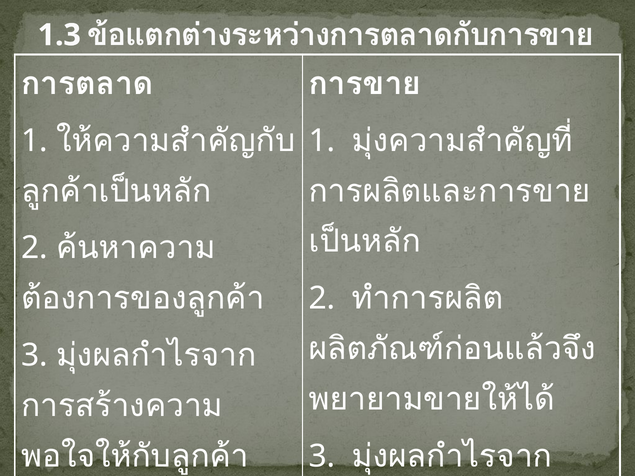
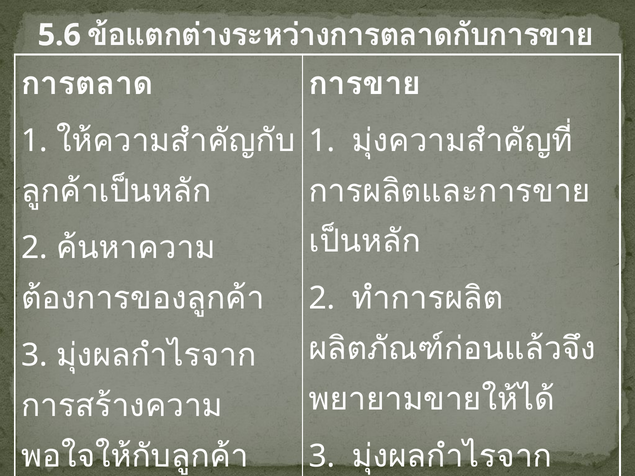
1.3: 1.3 -> 5.6
